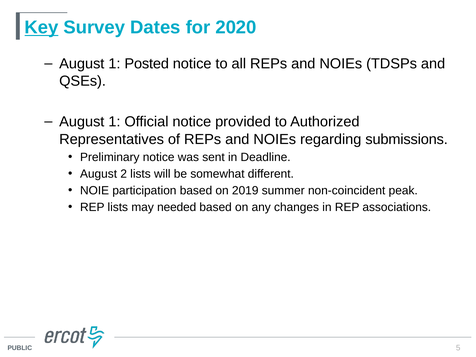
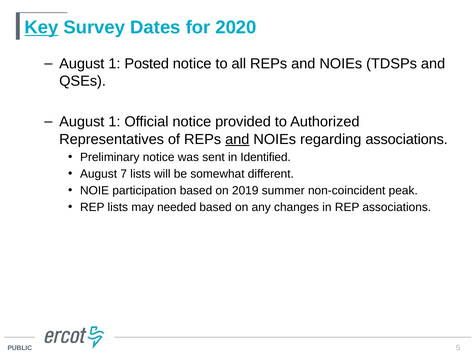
and at (237, 139) underline: none -> present
regarding submissions: submissions -> associations
Deadline: Deadline -> Identified
2: 2 -> 7
